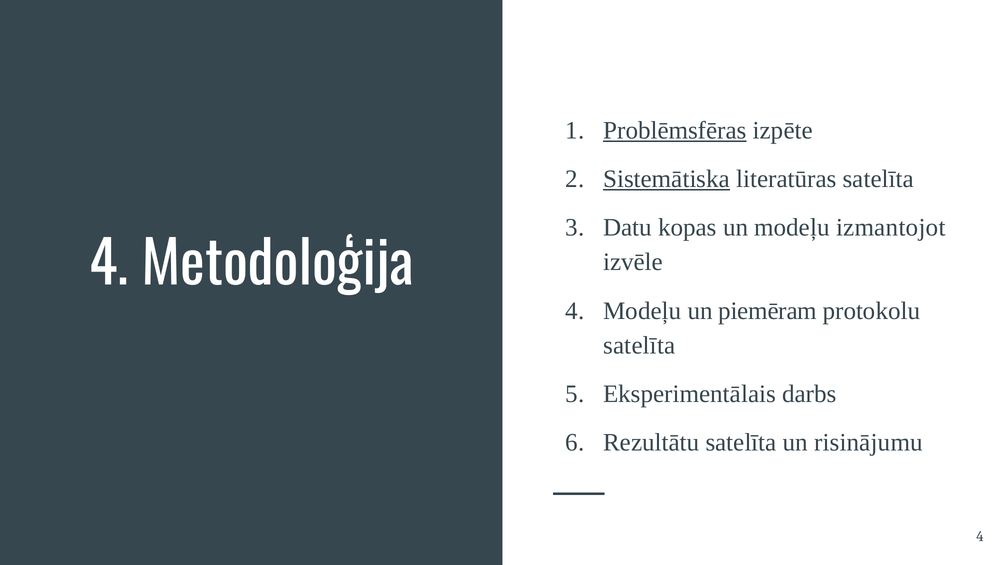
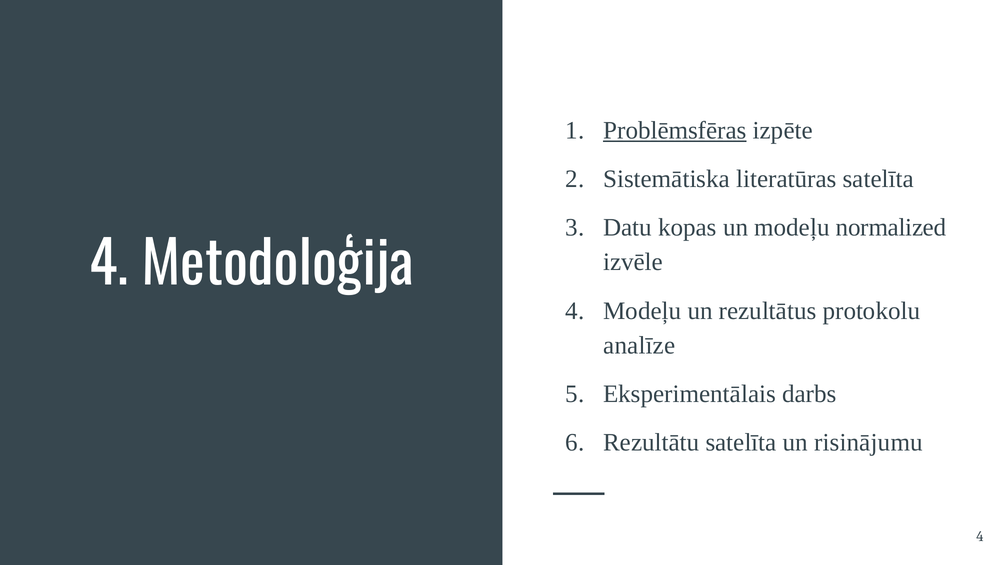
Sistemātiska underline: present -> none
izmantojot: izmantojot -> normalized
piemēram: piemēram -> rezultātus
satelīta at (639, 346): satelīta -> analīze
